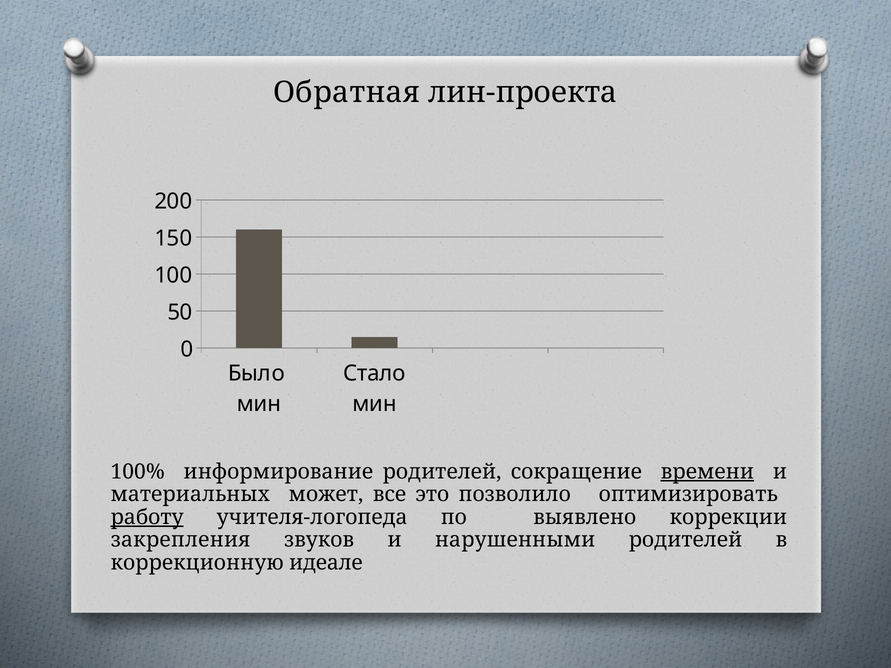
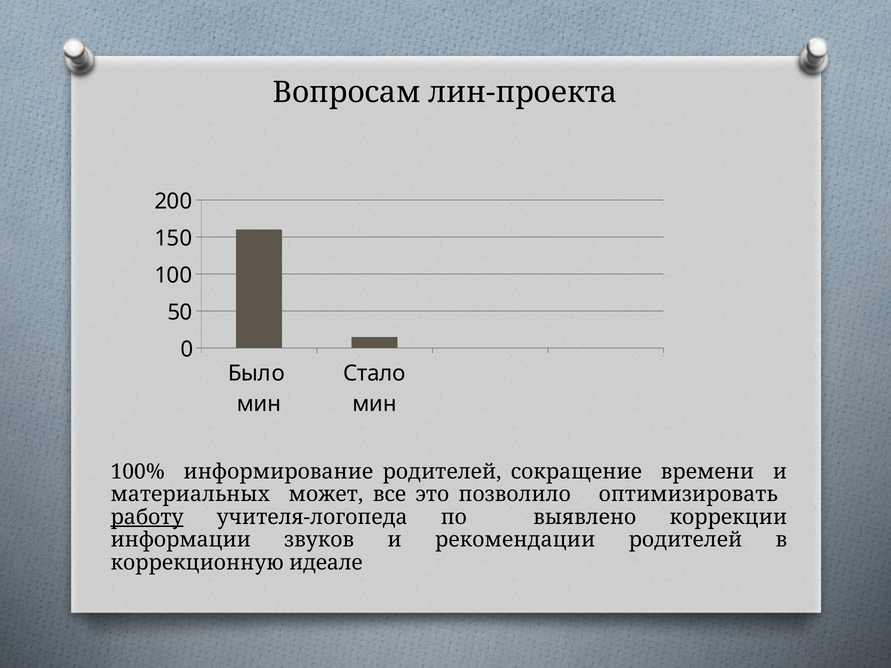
Обратная: Обратная -> Вопросам
времени underline: present -> none
закрепления: закрепления -> информации
нарушенными: нарушенными -> рекомендации
